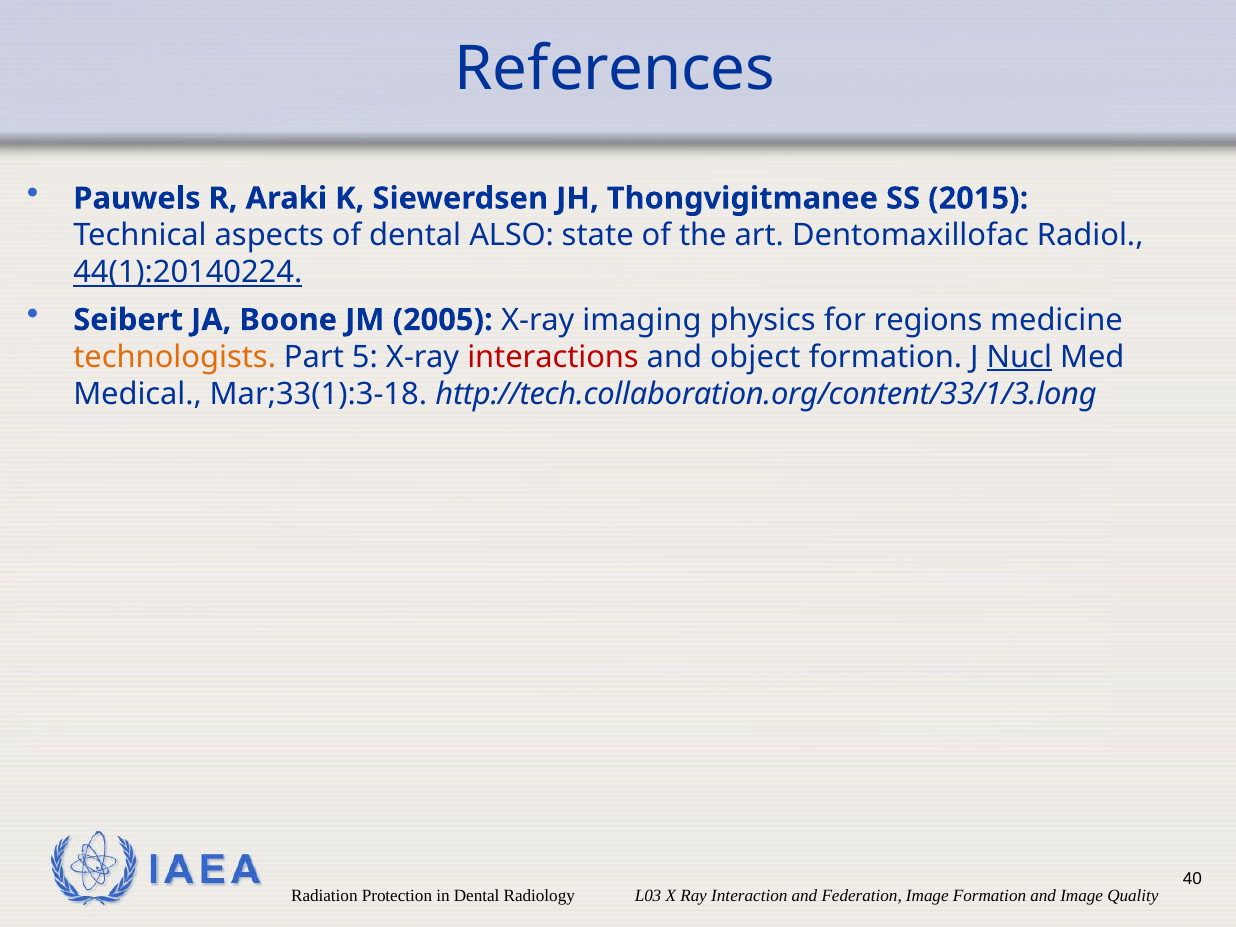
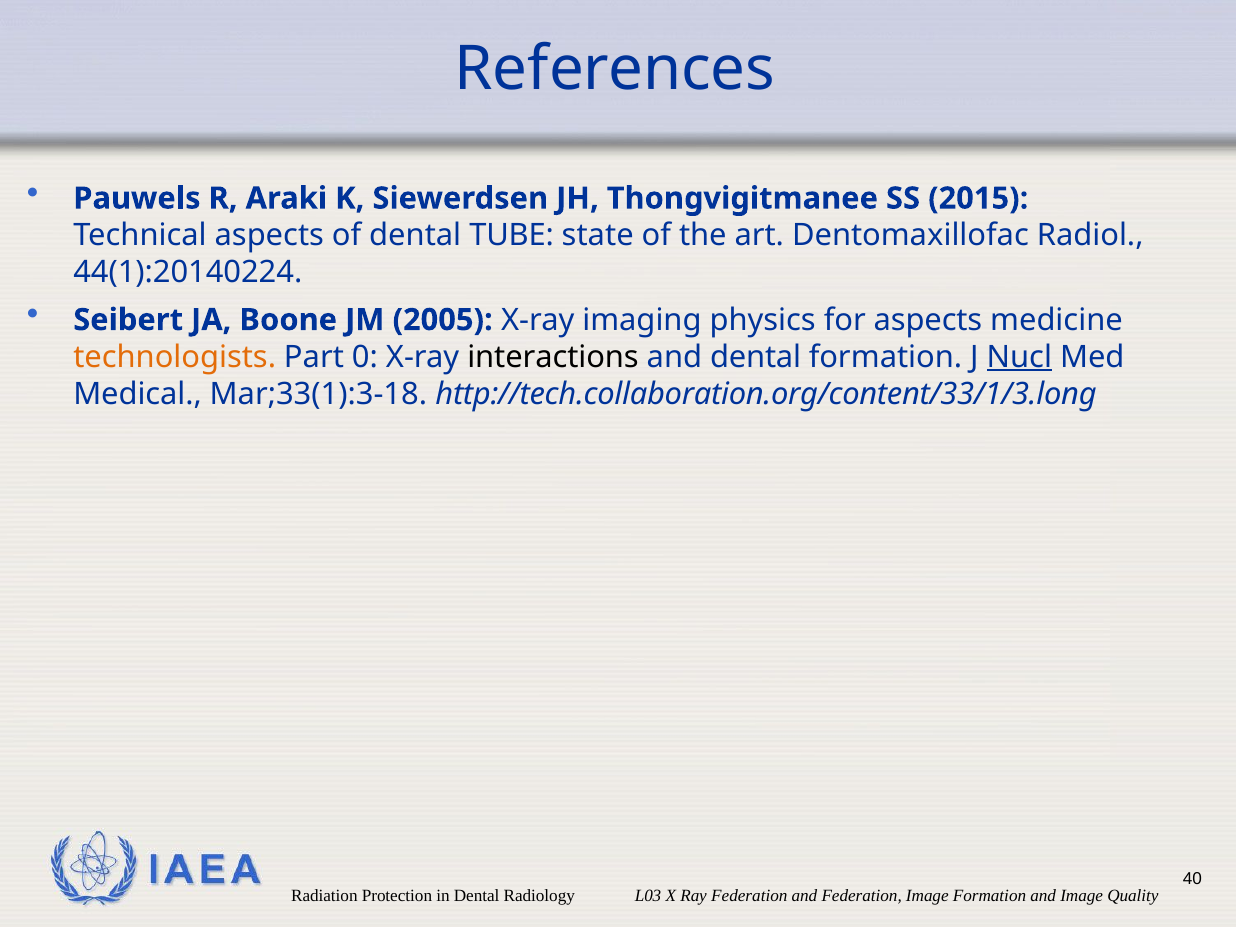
ALSO: ALSO -> TUBE
44(1):20140224 underline: present -> none
for regions: regions -> aspects
5: 5 -> 0
interactions colour: red -> black
and object: object -> dental
Ray Interaction: Interaction -> Federation
